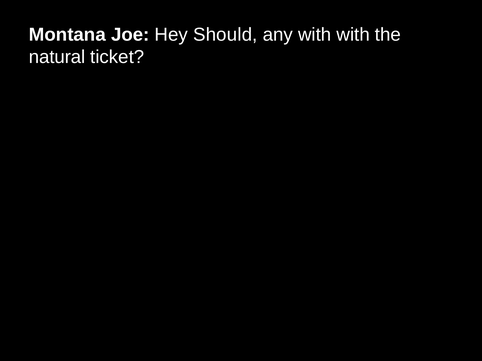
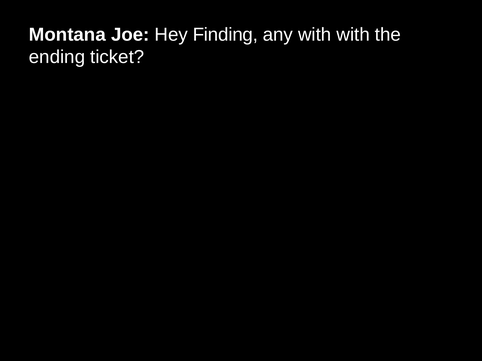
Should: Should -> Finding
natural: natural -> ending
